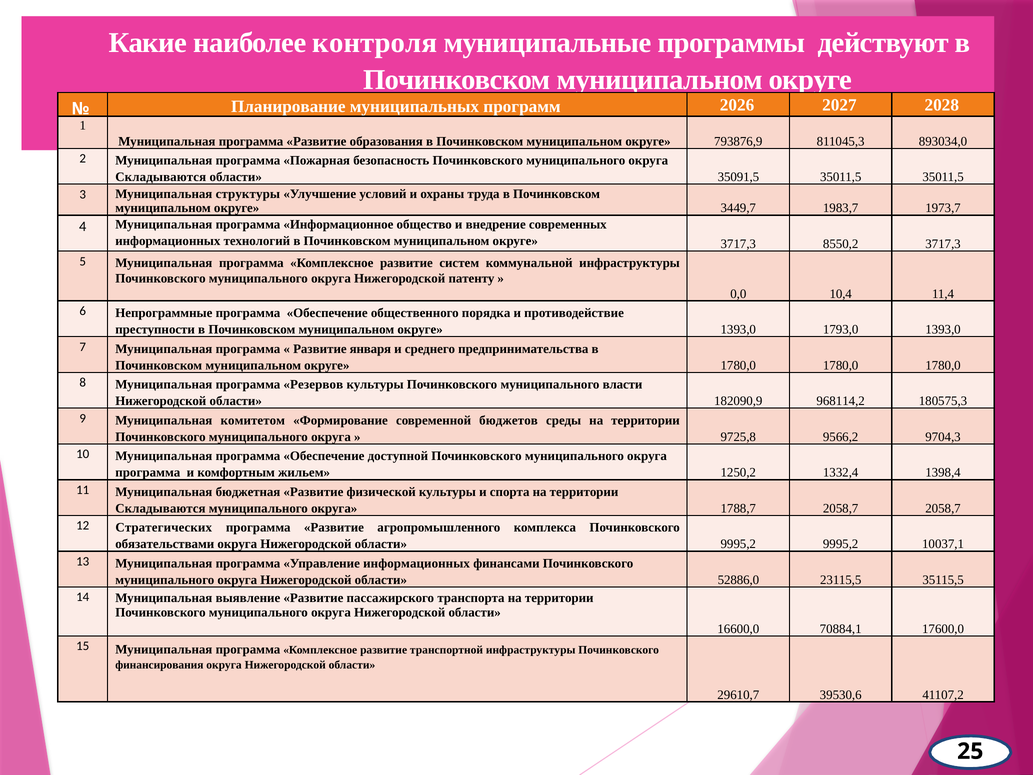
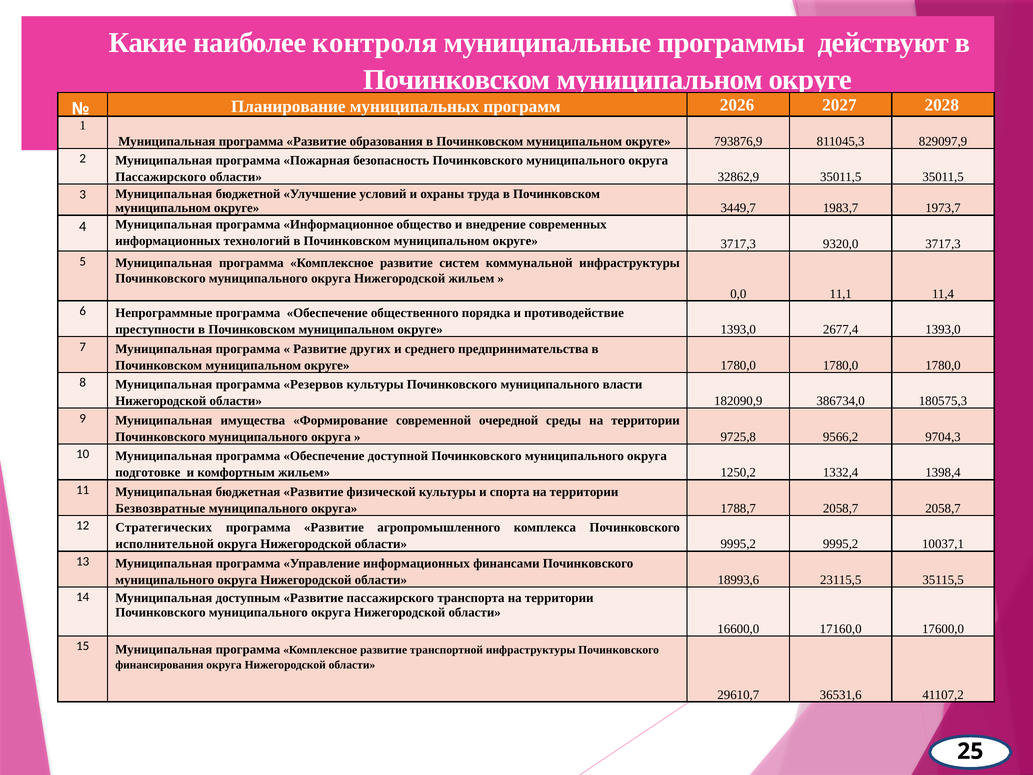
893034,0: 893034,0 -> 829097,9
Складываются at (161, 177): Складываются -> Пассажирского
35091,5: 35091,5 -> 32862,9
структуры: структуры -> бюджетной
8550,2: 8550,2 -> 9320,0
Нижегородской патенту: патенту -> жильем
10,4: 10,4 -> 11,1
1793,0: 1793,0 -> 2677,4
января: января -> других
968114,2: 968114,2 -> 386734,0
комитетом: комитетом -> имущества
бюджетов: бюджетов -> очередной
программа at (148, 472): программа -> подготовке
Складываются at (160, 508): Складываются -> Безвозвратные
обязательствами: обязательствами -> исполнительной
52886,0: 52886,0 -> 18993,6
выявление: выявление -> доступным
70884,1: 70884,1 -> 17160,0
39530,6: 39530,6 -> 36531,6
